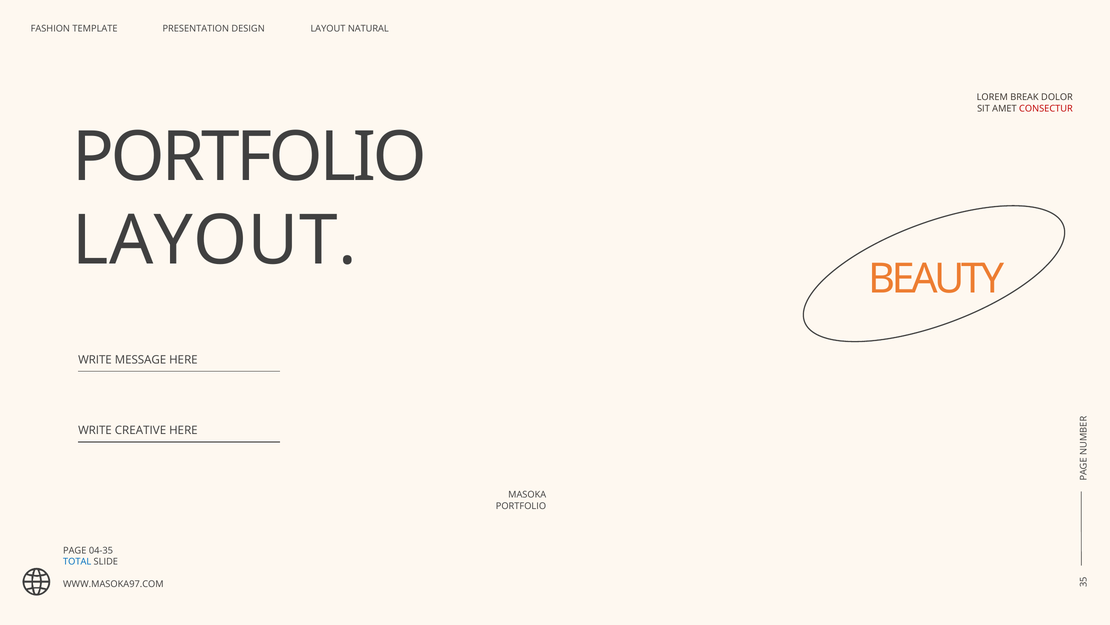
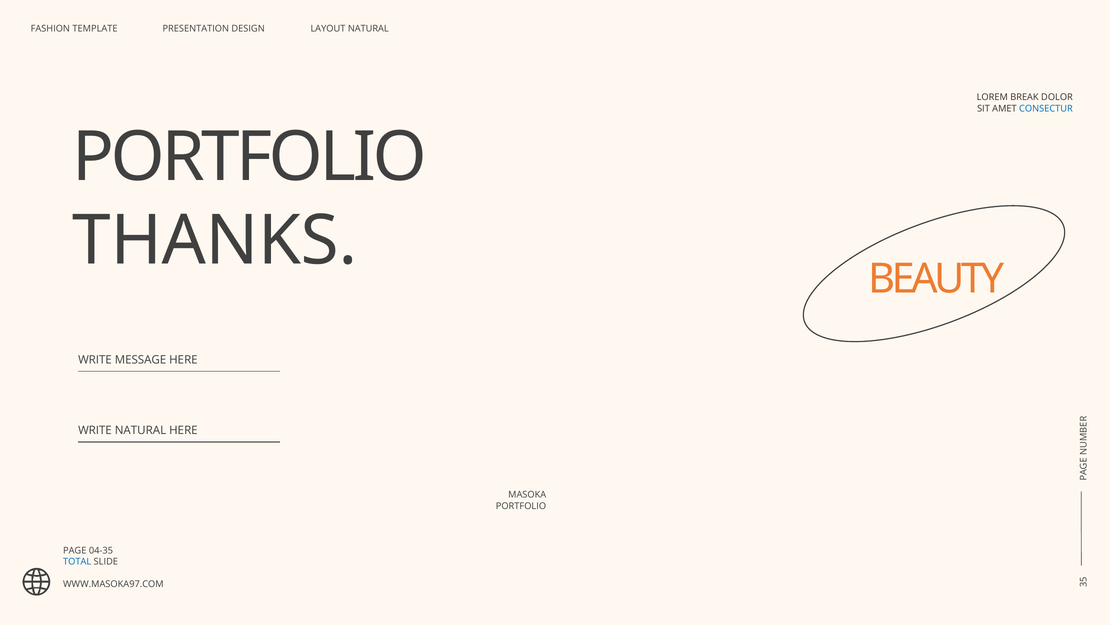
CONSECTUR colour: red -> blue
LAYOUT at (214, 240): LAYOUT -> THANKS
WRITE CREATIVE: CREATIVE -> NATURAL
